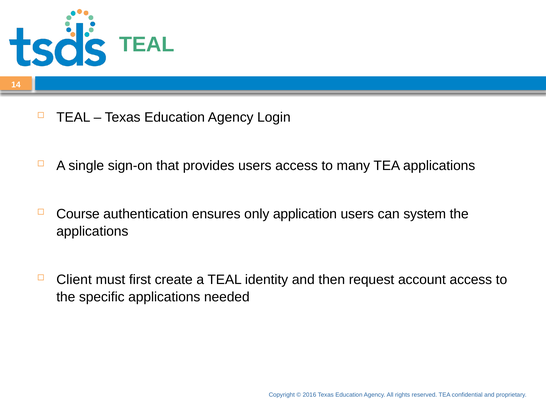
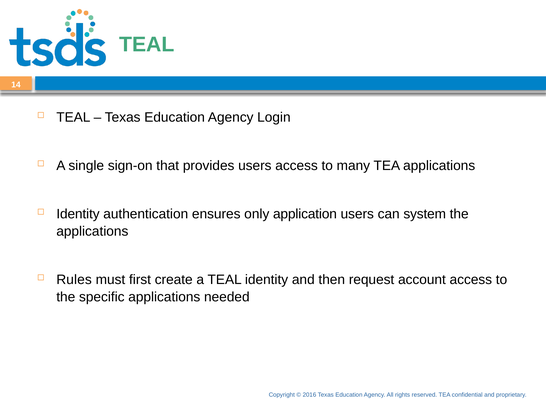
Course at (78, 214): Course -> Identity
Client: Client -> Rules
